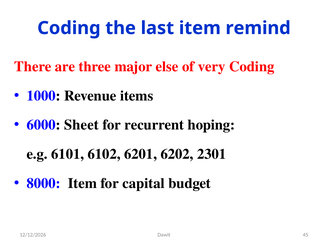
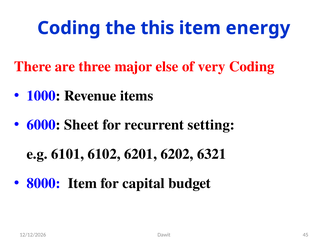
last: last -> this
remind: remind -> energy
hoping: hoping -> setting
2301: 2301 -> 6321
